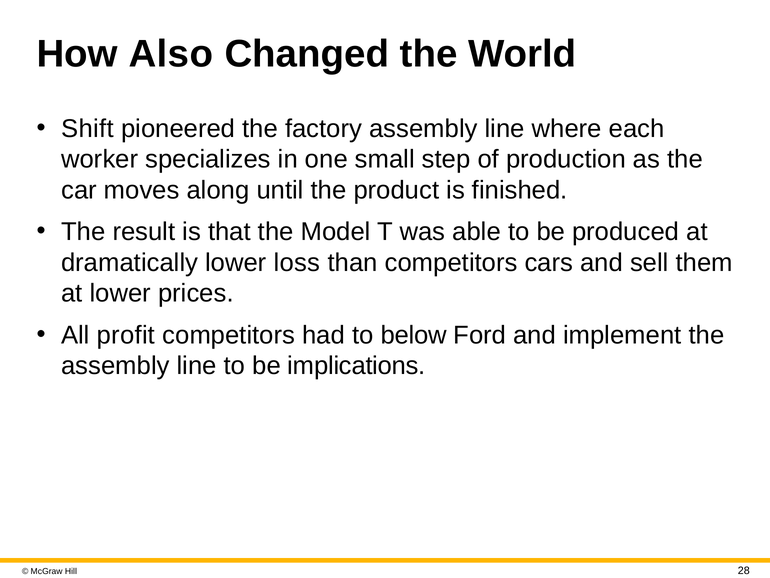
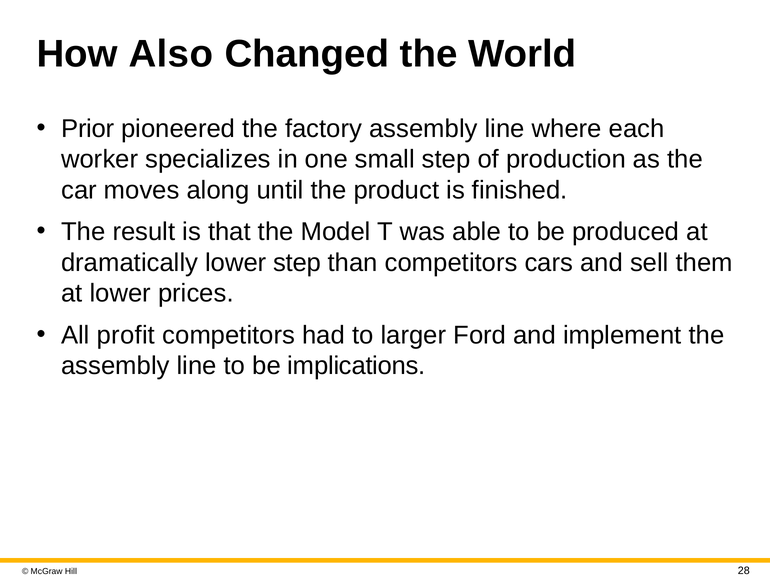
Shift: Shift -> Prior
lower loss: loss -> step
below: below -> larger
